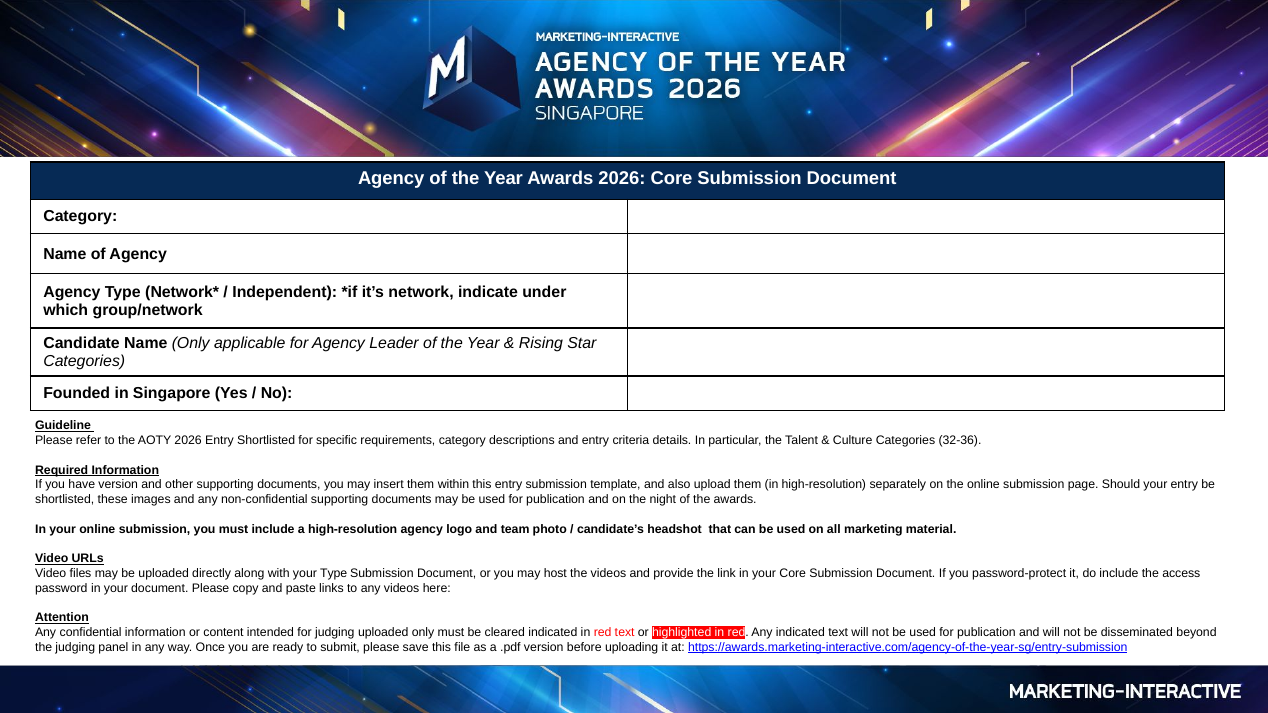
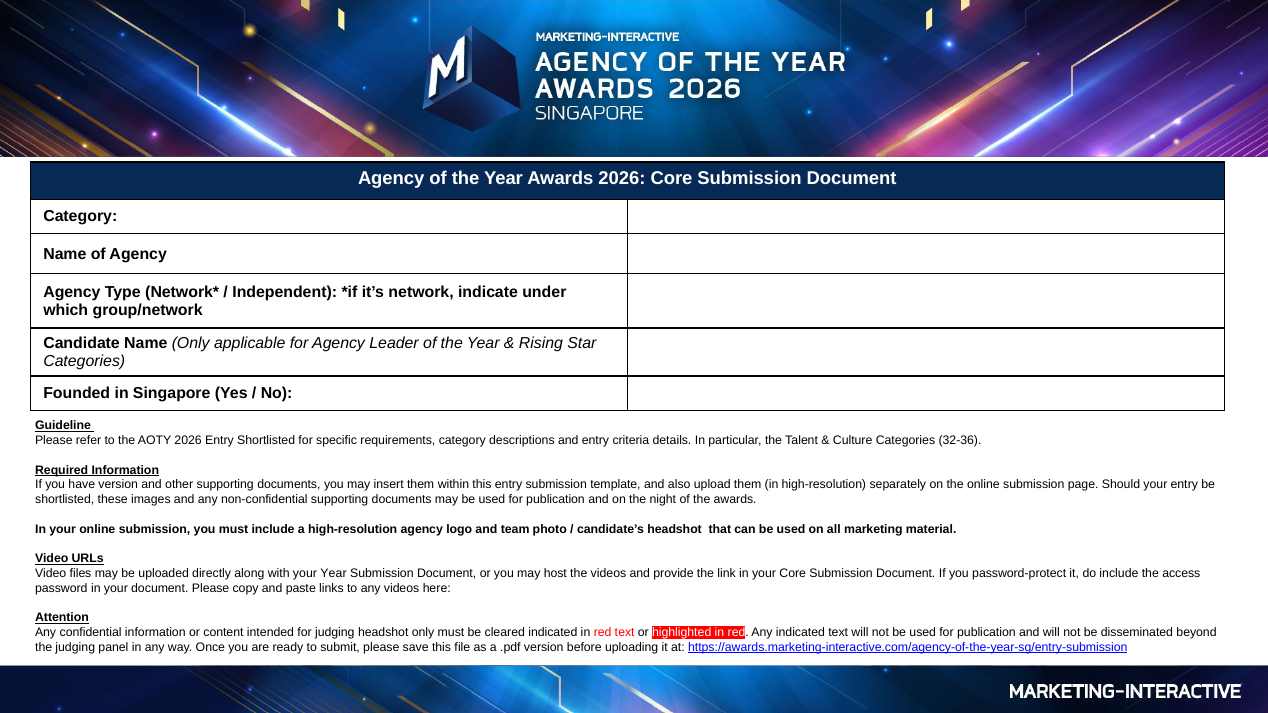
your Type: Type -> Year
judging uploaded: uploaded -> headshot
